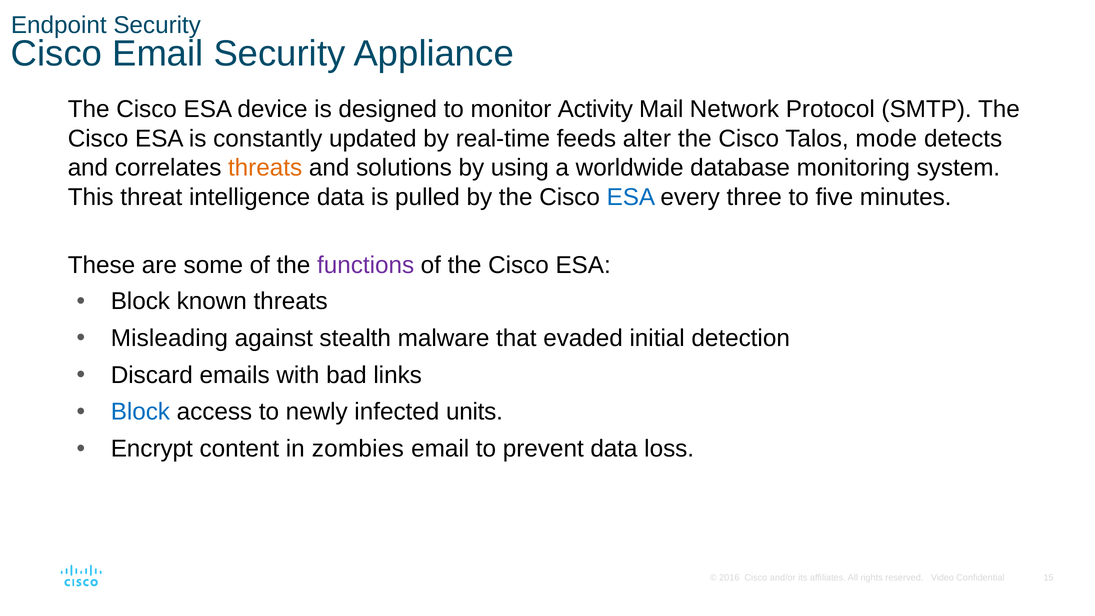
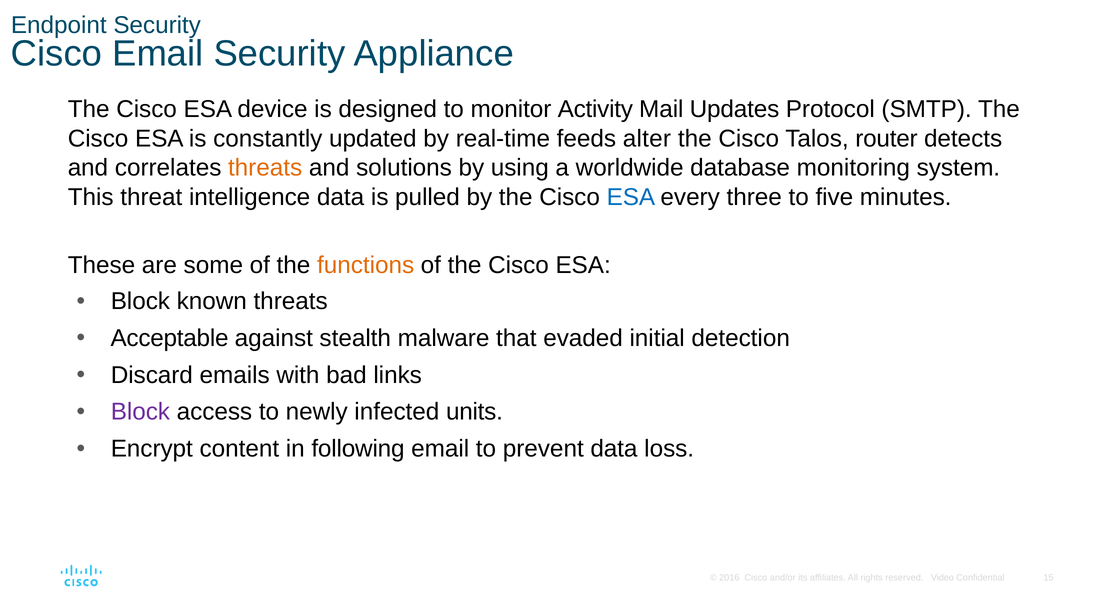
Network: Network -> Updates
mode: mode -> router
functions colour: purple -> orange
Misleading: Misleading -> Acceptable
Block at (140, 412) colour: blue -> purple
zombies: zombies -> following
